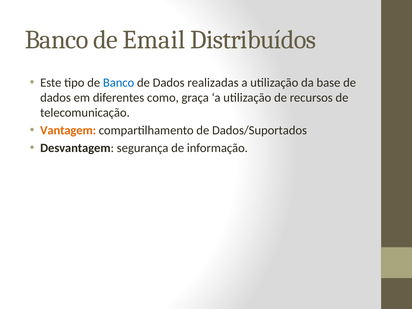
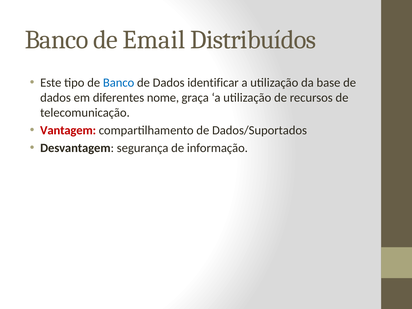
realizadas: realizadas -> identificar
como: como -> nome
Vantagem colour: orange -> red
